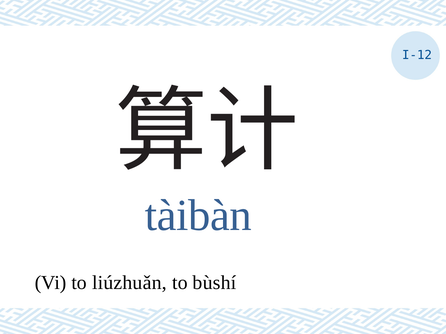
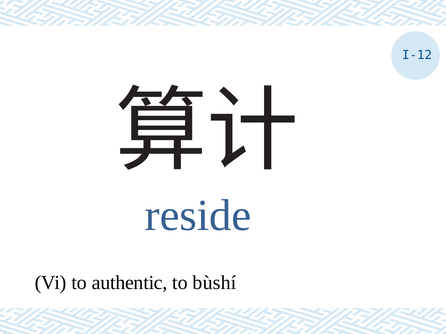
tàibàn: tàibàn -> reside
liúzhuǎn: liúzhuǎn -> authentic
